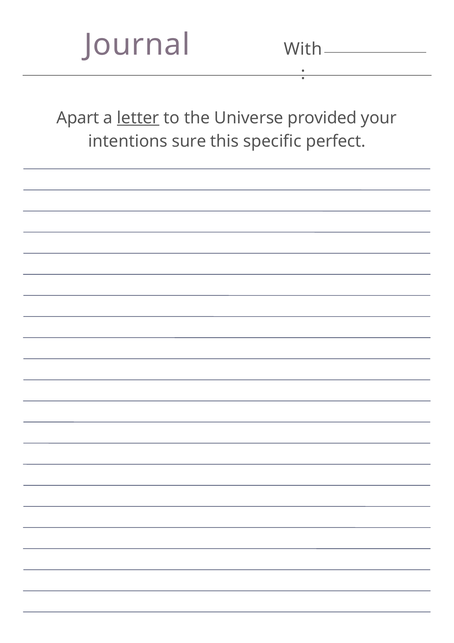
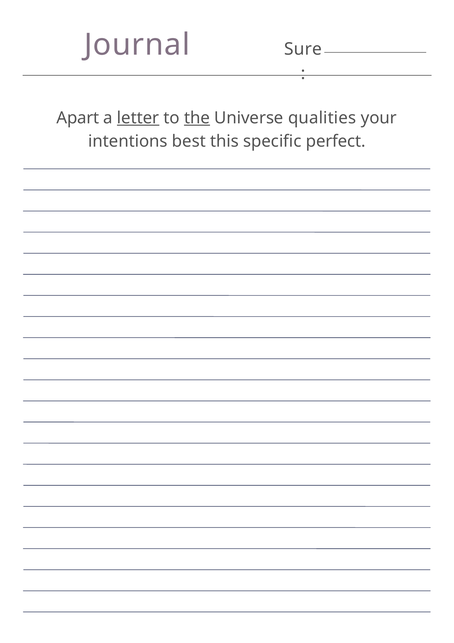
With: With -> Sure
the underline: none -> present
provided: provided -> qualities
sure: sure -> best
